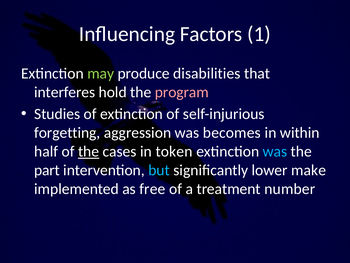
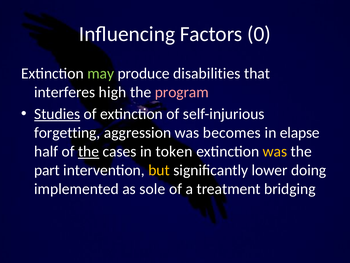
1: 1 -> 0
hold: hold -> high
Studies underline: none -> present
within: within -> elapse
was at (275, 151) colour: light blue -> yellow
but colour: light blue -> yellow
make: make -> doing
free: free -> sole
number: number -> bridging
